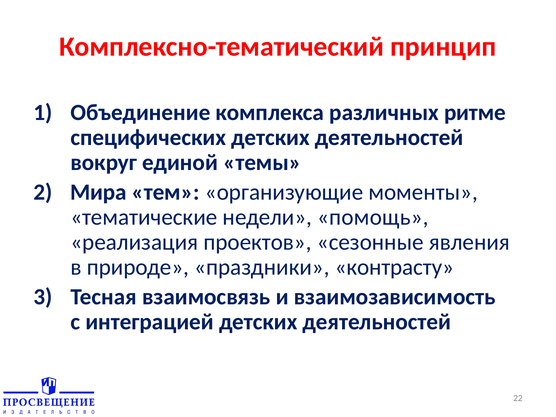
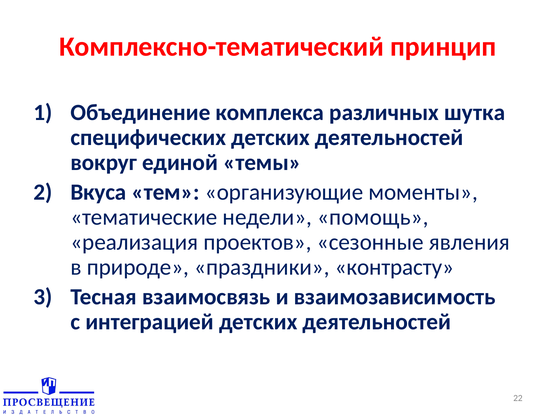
ритме: ритме -> шутка
Мира: Мира -> Вкуса
